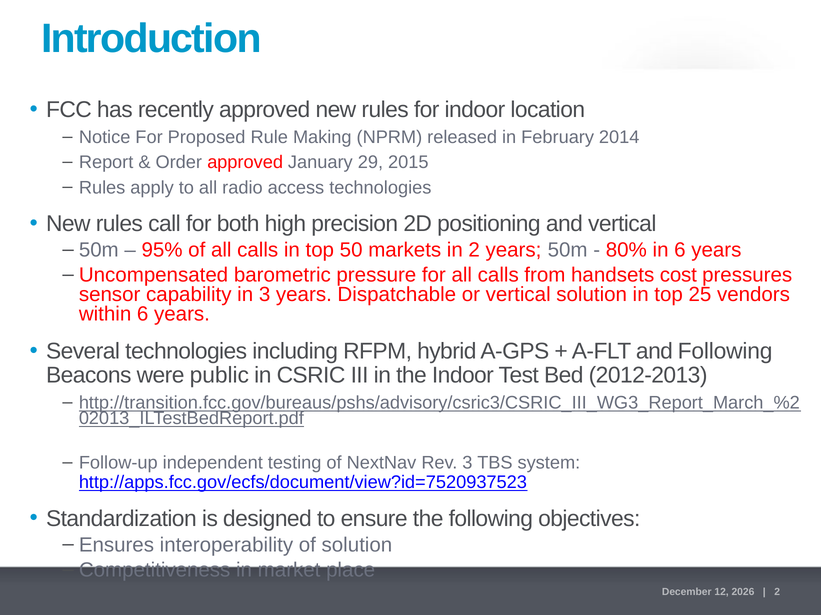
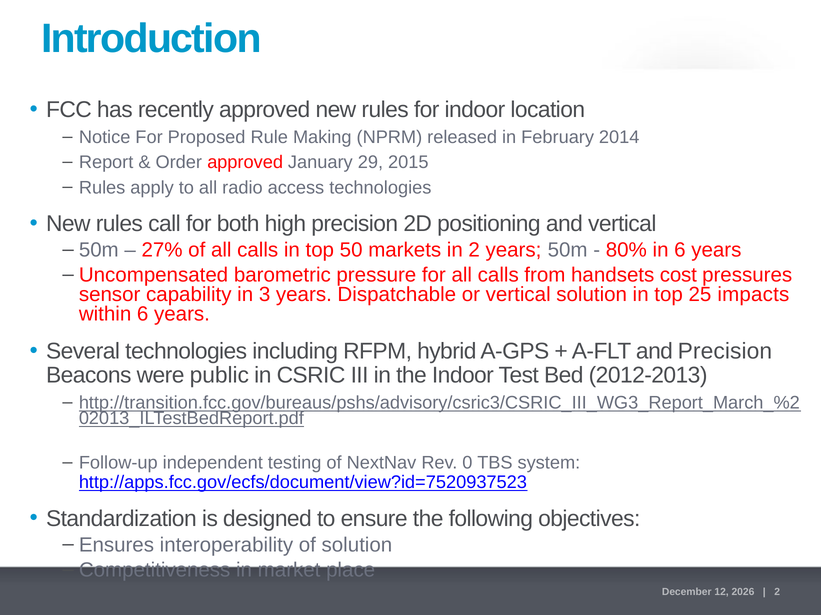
95%: 95% -> 27%
vendors: vendors -> impacts
and Following: Following -> Precision
Rev 3: 3 -> 0
